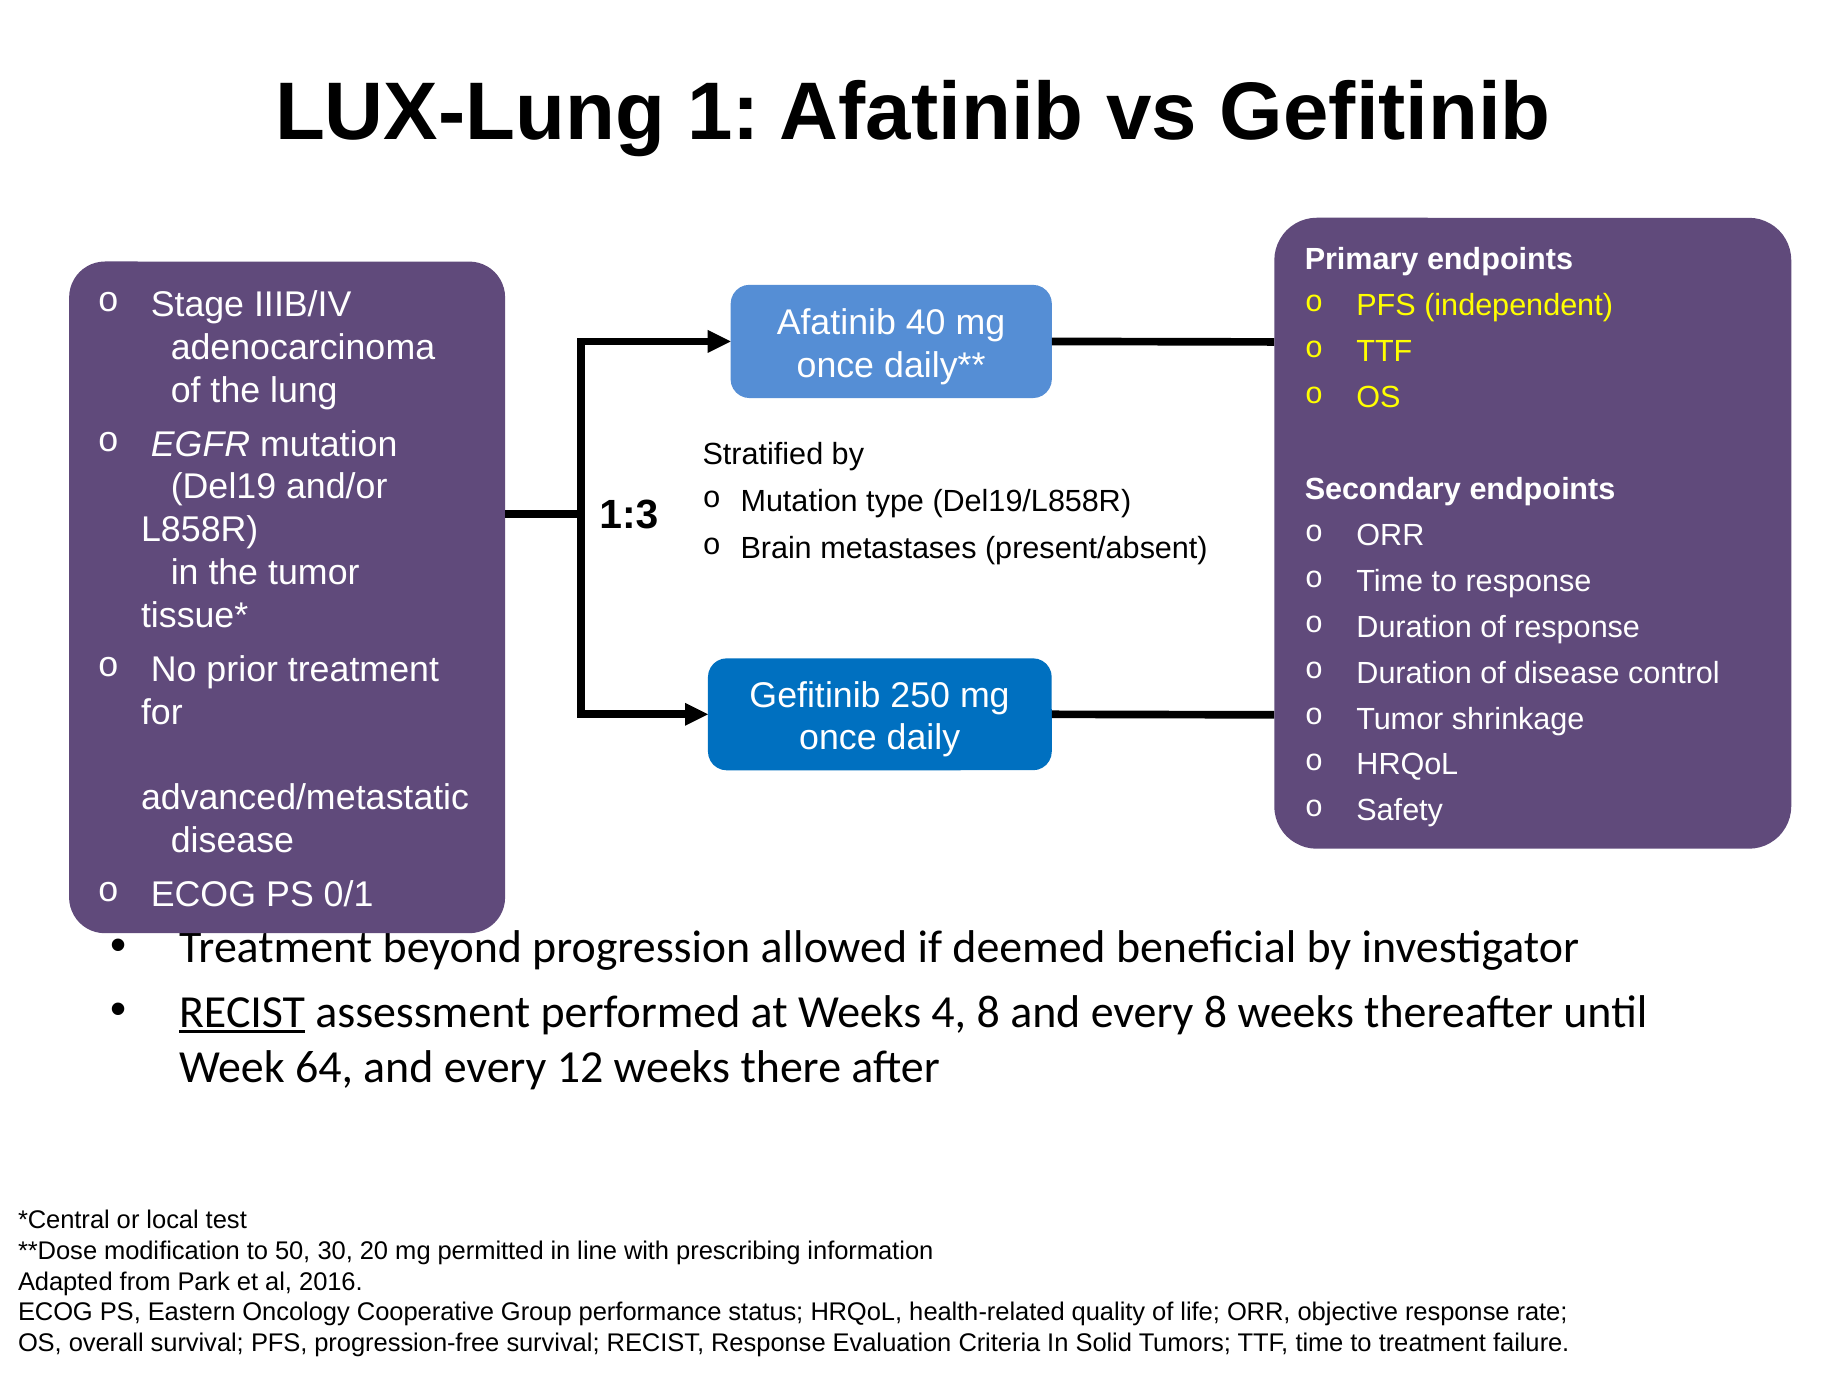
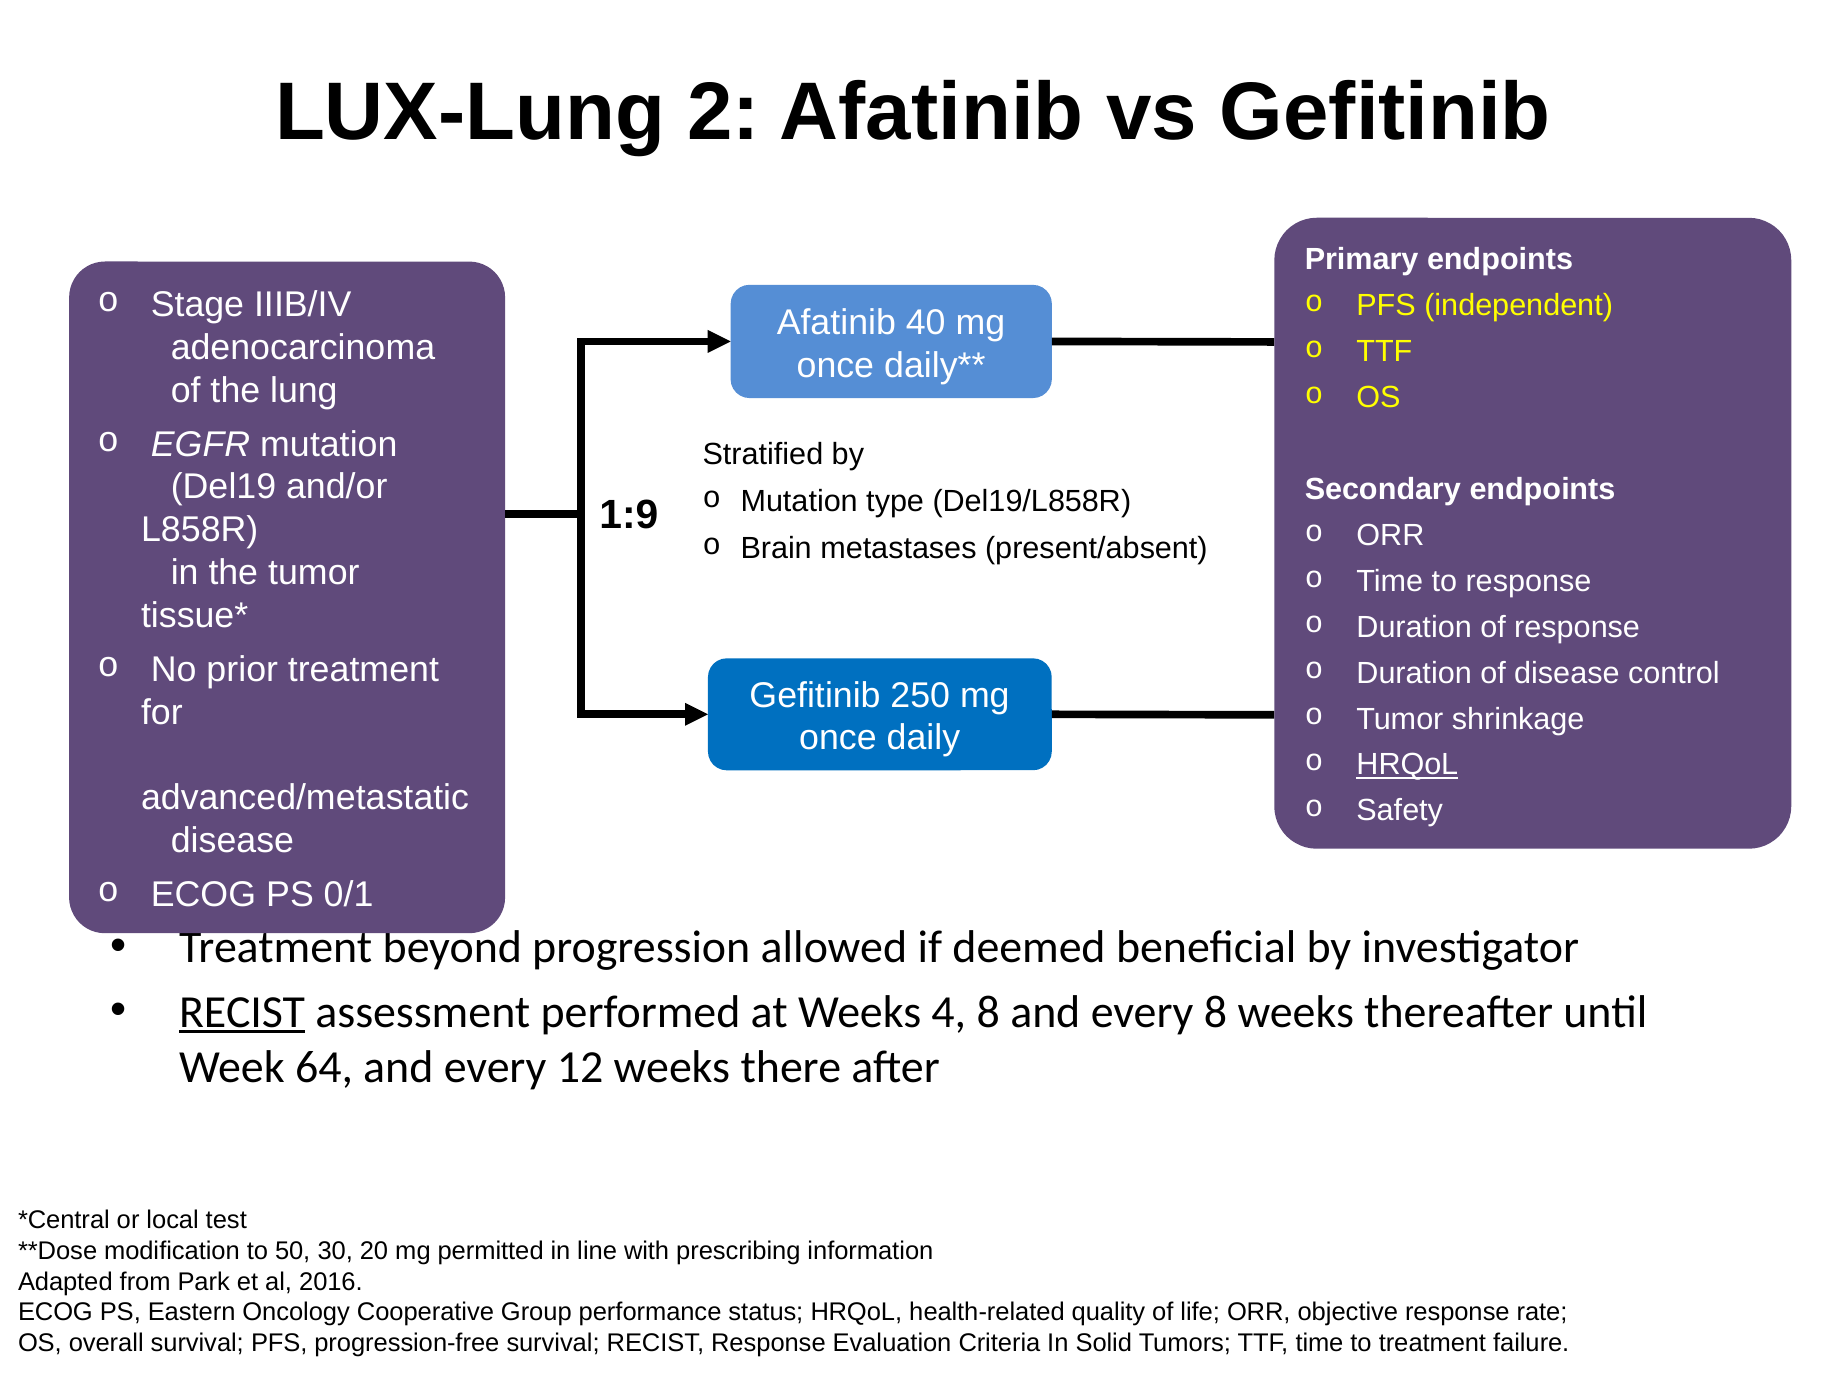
1: 1 -> 2
1:3: 1:3 -> 1:9
HRQoL at (1407, 765) underline: none -> present
